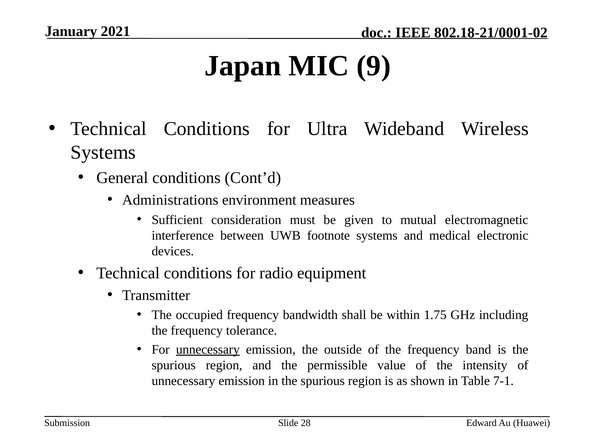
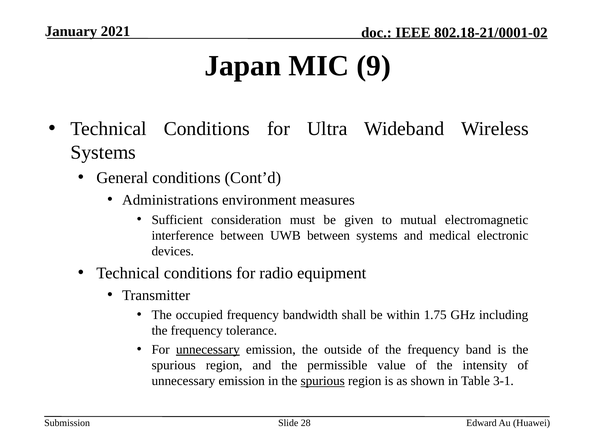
UWB footnote: footnote -> between
spurious at (323, 382) underline: none -> present
7-1: 7-1 -> 3-1
